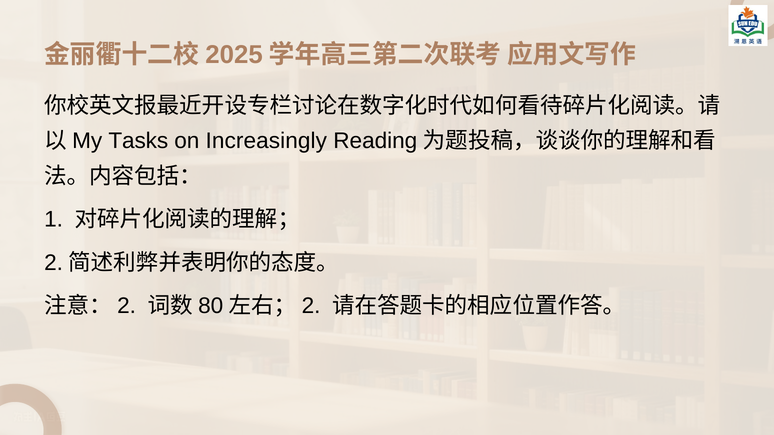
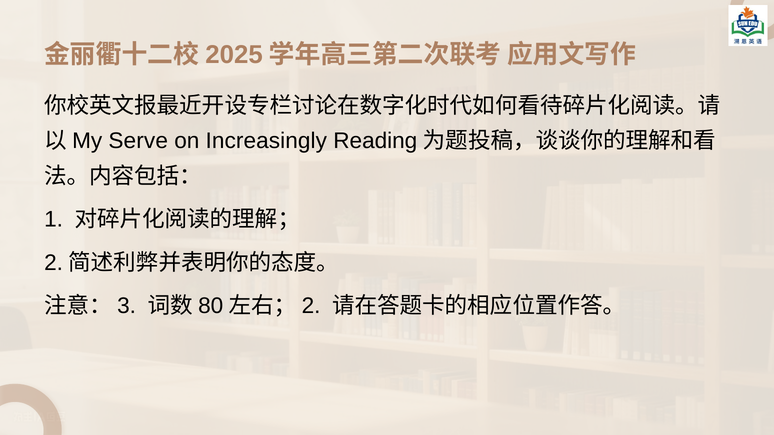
Tasks: Tasks -> Serve
2 at (127, 306): 2 -> 3
